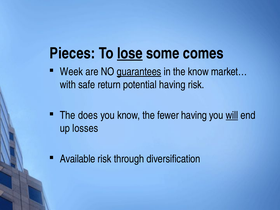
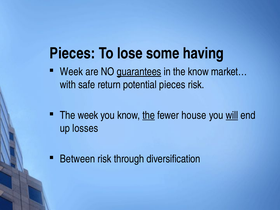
lose underline: present -> none
comes: comes -> having
potential having: having -> pieces
The does: does -> week
the at (149, 115) underline: none -> present
fewer having: having -> house
Available: Available -> Between
